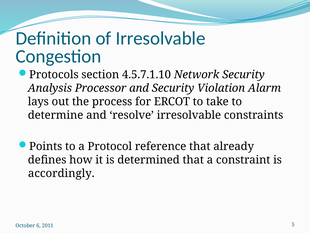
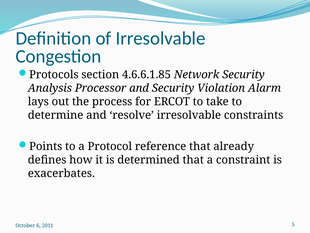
4.5.7.1.10: 4.5.7.1.10 -> 4.6.6.1.85
accordingly: accordingly -> exacerbates
